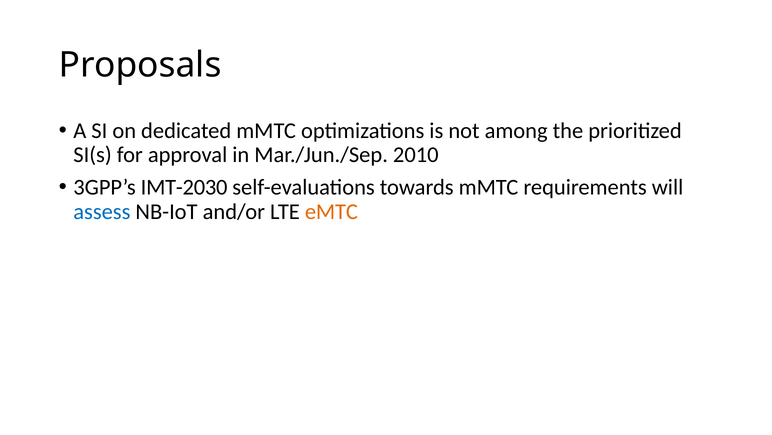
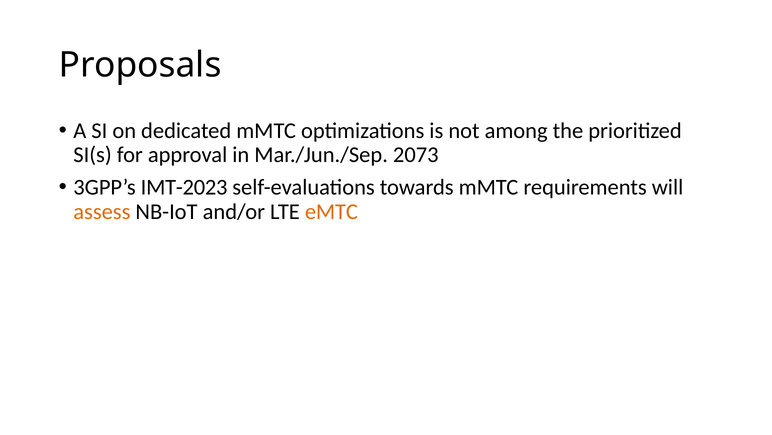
2010: 2010 -> 2073
IMT-2030: IMT-2030 -> IMT-2023
assess colour: blue -> orange
